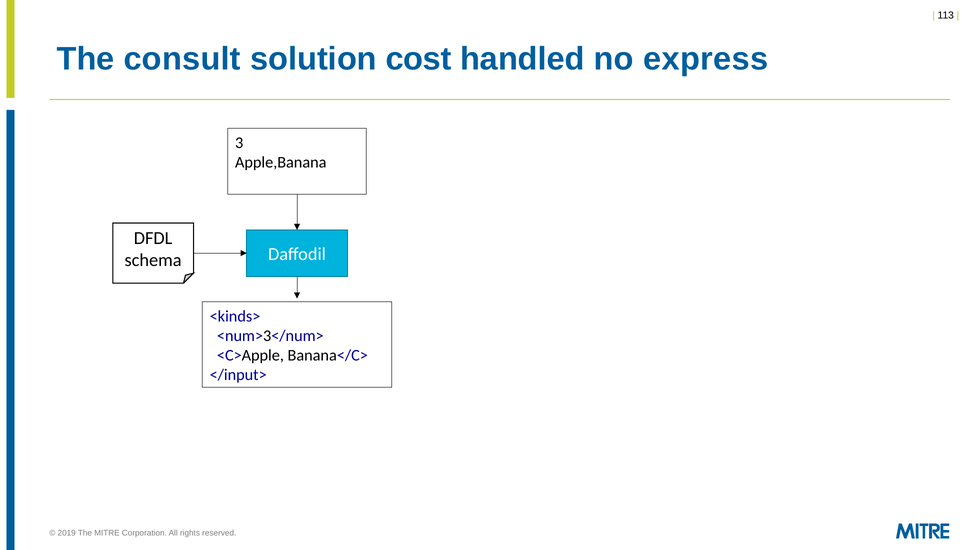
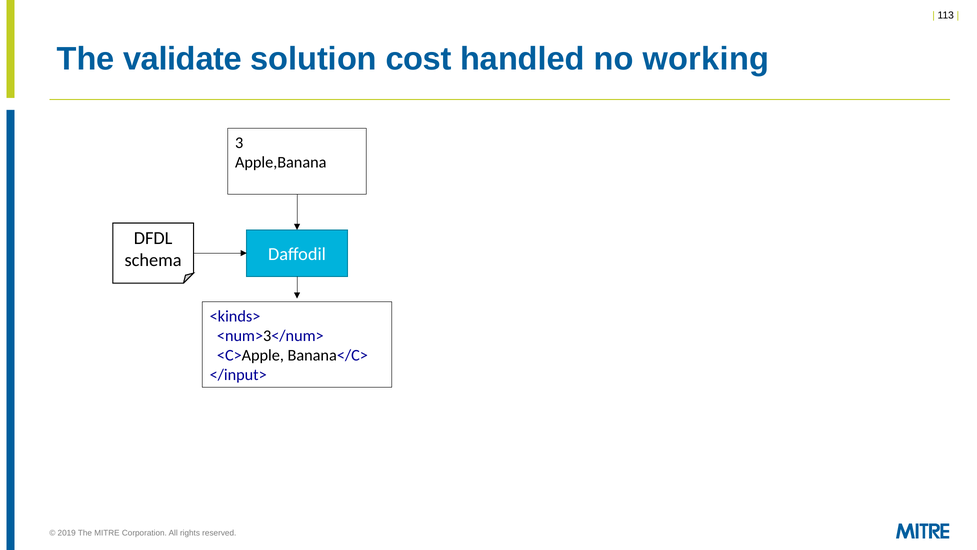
consult: consult -> validate
express: express -> working
